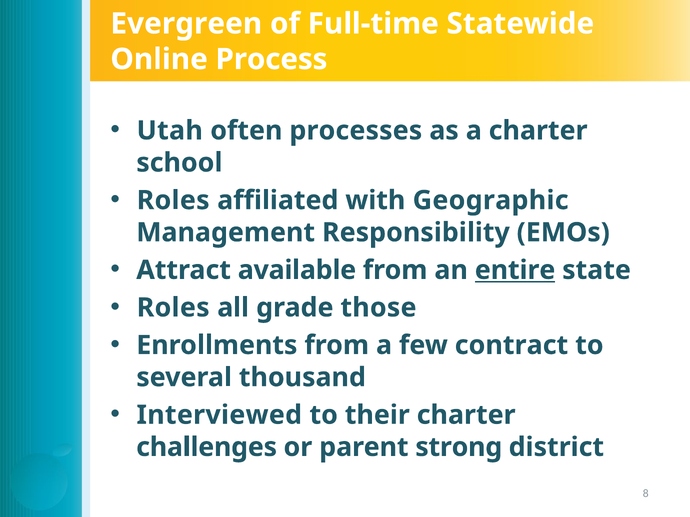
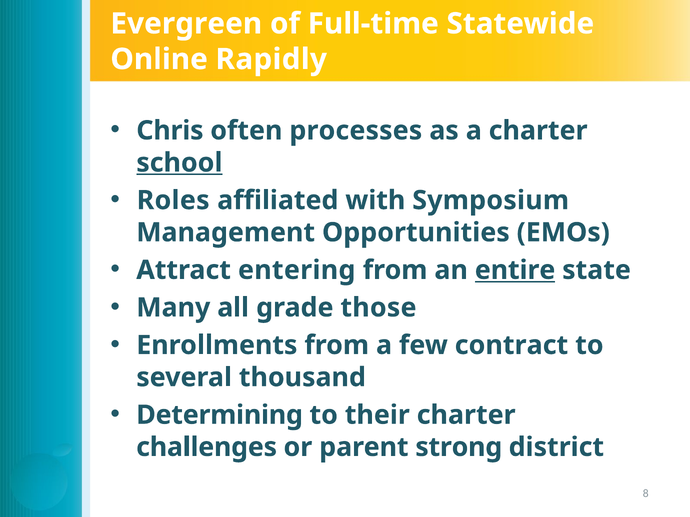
Process: Process -> Rapidly
Utah: Utah -> Chris
school underline: none -> present
Geographic: Geographic -> Symposium
Responsibility: Responsibility -> Opportunities
available: available -> entering
Roles at (173, 308): Roles -> Many
Interviewed: Interviewed -> Determining
